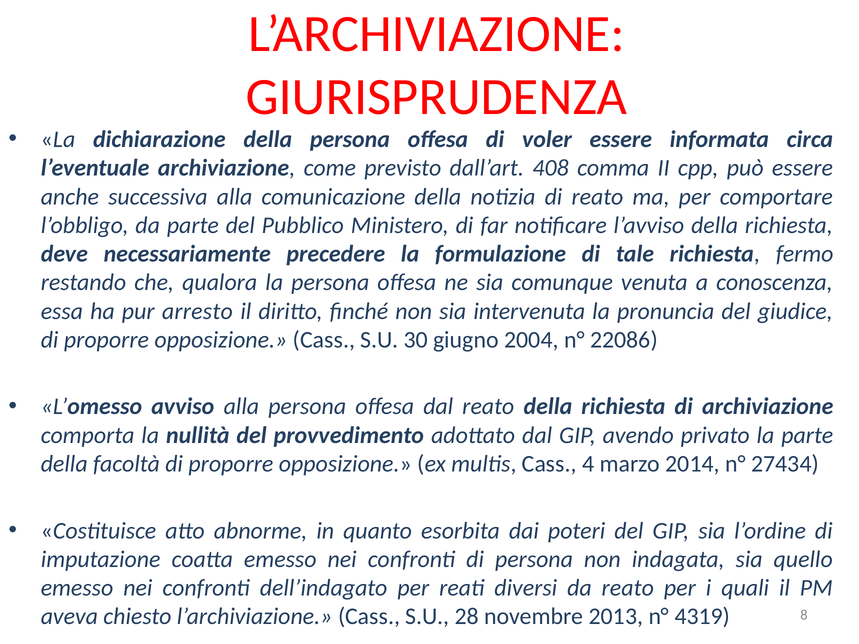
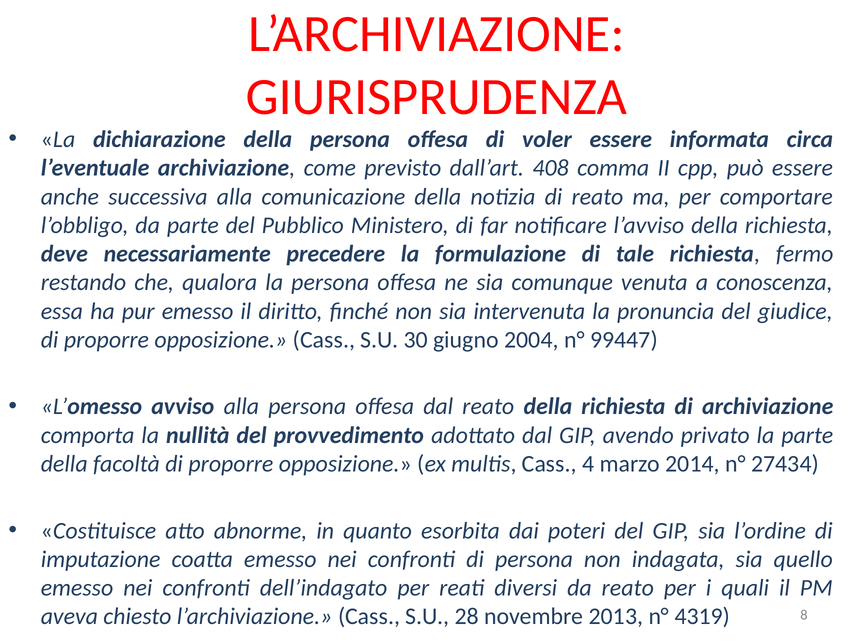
pur arresto: arresto -> emesso
22086: 22086 -> 99447
